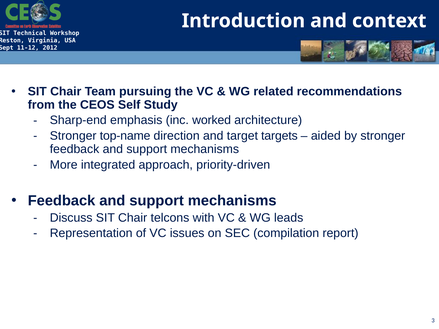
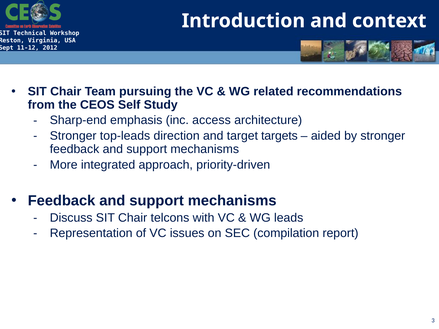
worked: worked -> access
top-name: top-name -> top-leads
